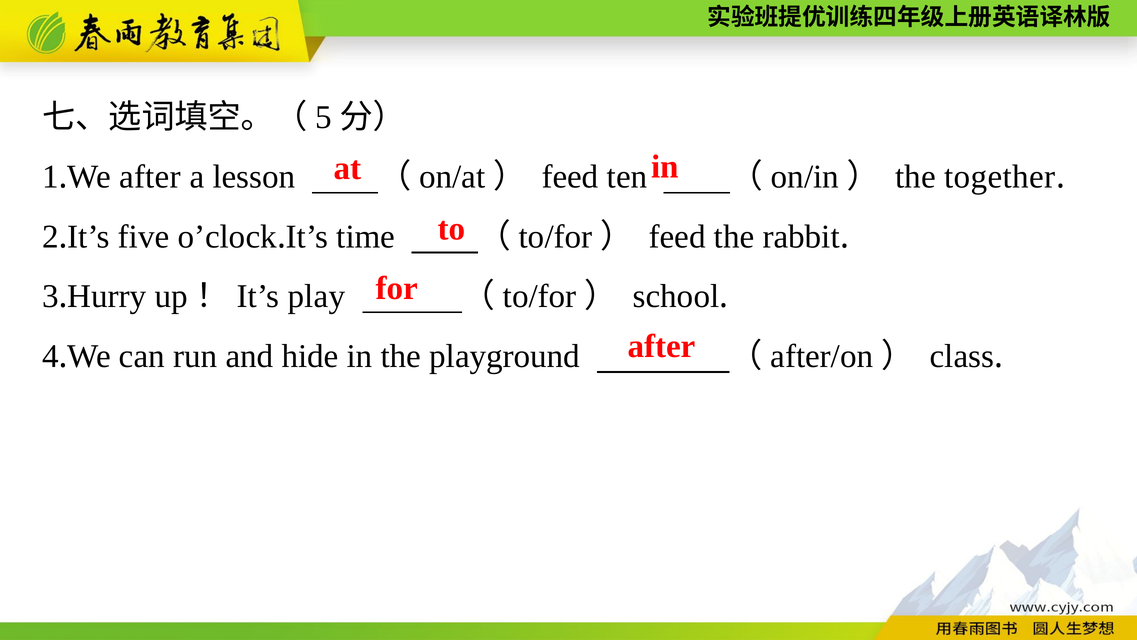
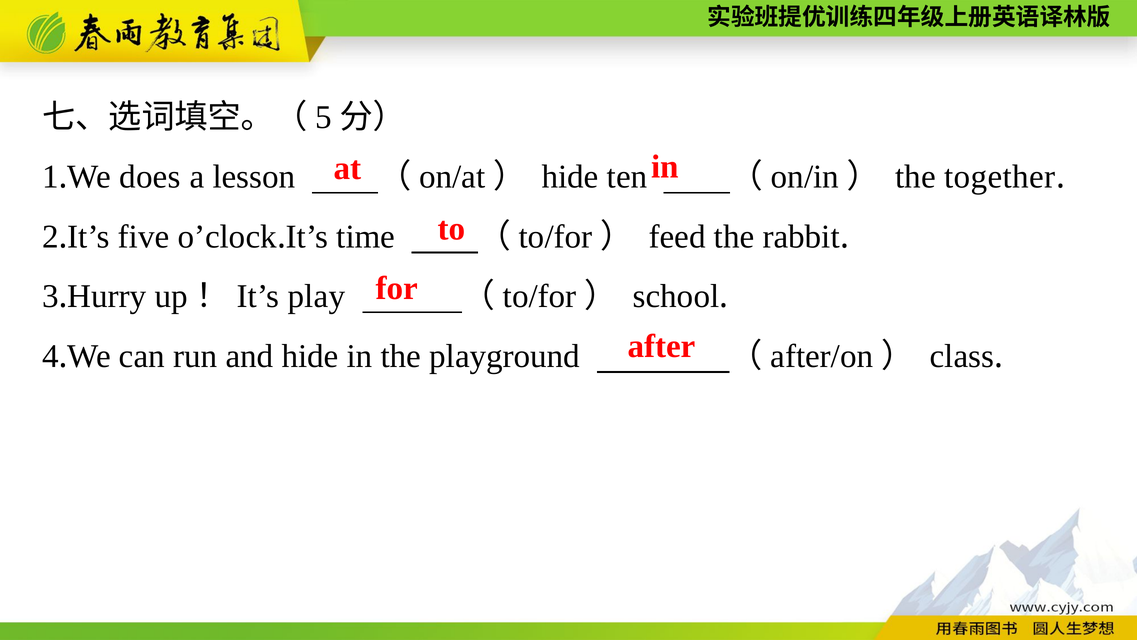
after at (150, 177): after -> does
feed at (570, 177): feed -> hide
